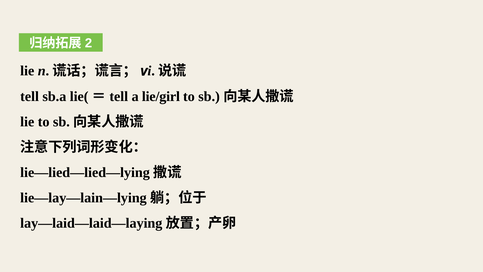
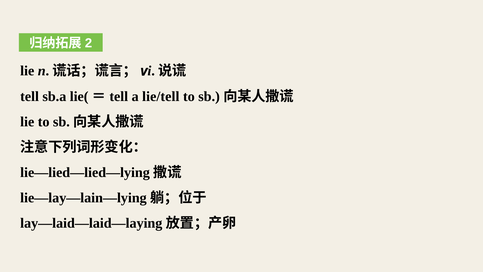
lie/girl: lie/girl -> lie/tell
